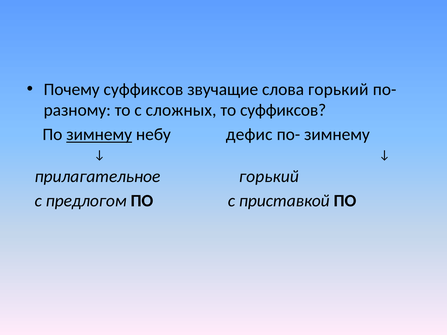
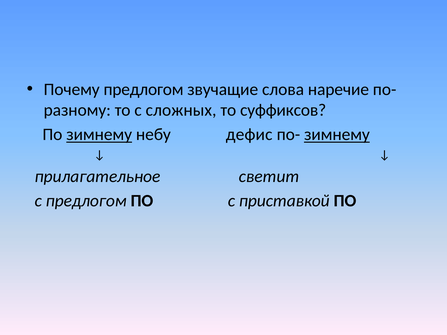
Почему суффиксов: суффиксов -> предлогом
слова горький: горький -> наречие
зимнему at (337, 135) underline: none -> present
прилагательное горький: горький -> светит
